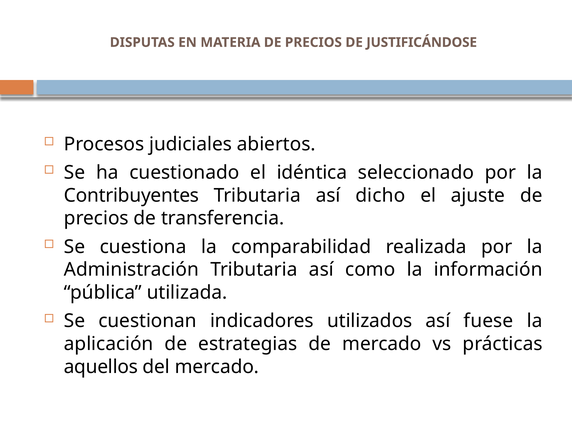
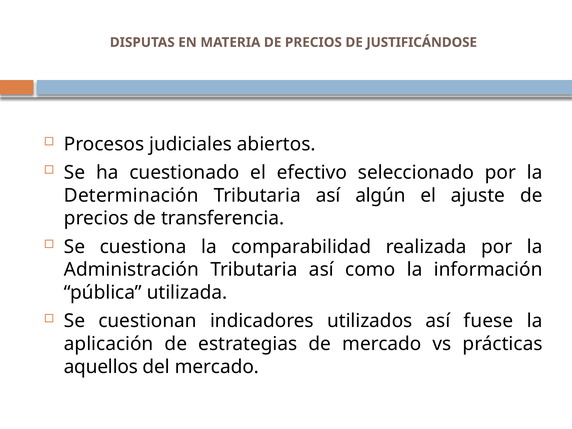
idéntica: idéntica -> efectivo
Contribuyentes: Contribuyentes -> Determinación
dicho: dicho -> algún
